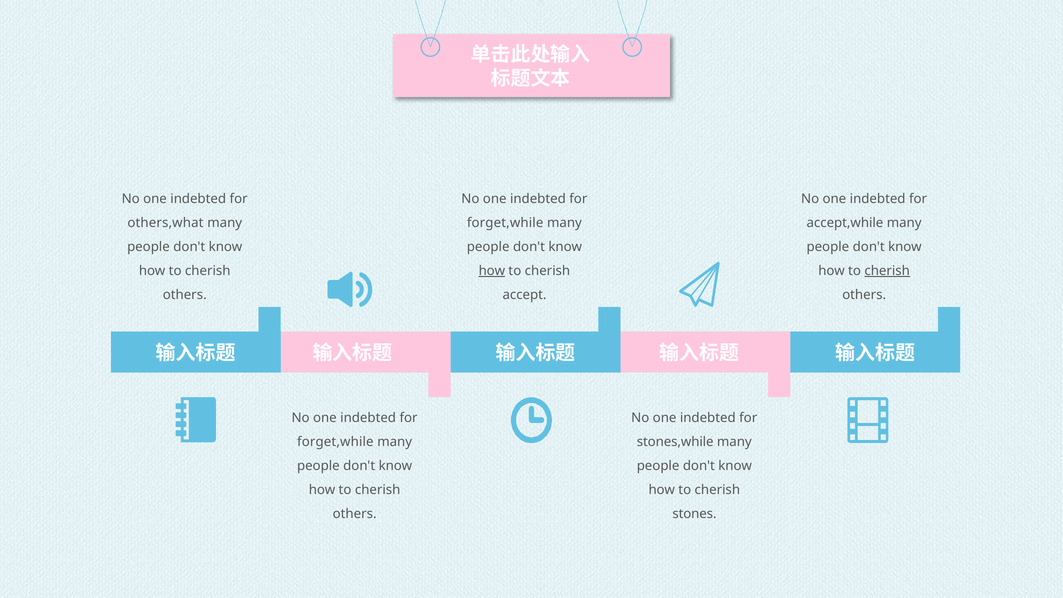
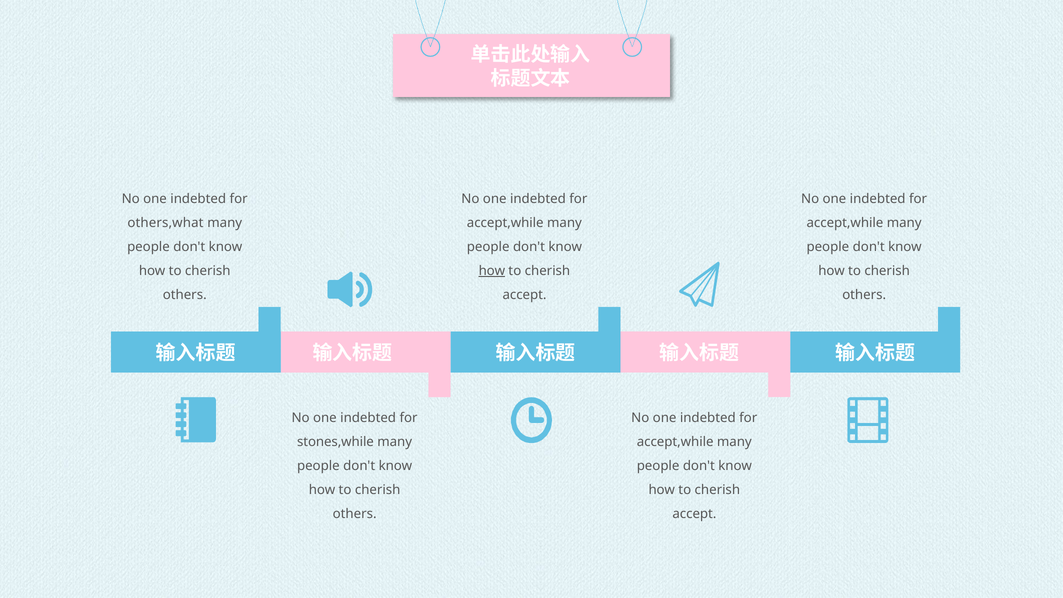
forget,while at (505, 223): forget,while -> accept,while
cherish at (887, 271) underline: present -> none
forget,while at (335, 442): forget,while -> stones,while
stones,while at (675, 442): stones,while -> accept,while
stones at (694, 514): stones -> accept
